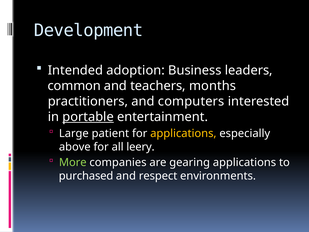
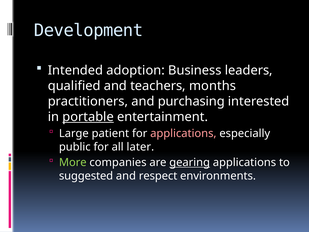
common: common -> qualified
computers: computers -> purchasing
applications at (183, 133) colour: yellow -> pink
above: above -> public
leery: leery -> later
gearing underline: none -> present
purchased: purchased -> suggested
